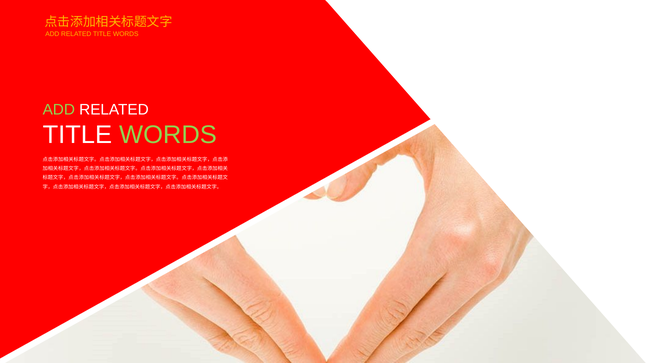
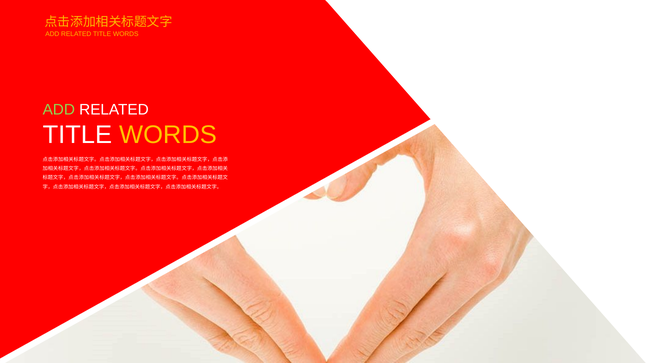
WORDS at (168, 135) colour: light green -> yellow
